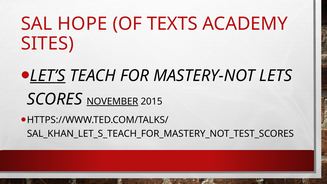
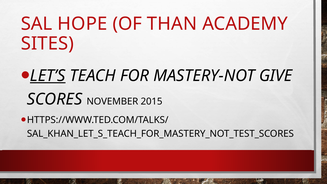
TEXTS: TEXTS -> THAN
LETS: LETS -> GIVE
NOVEMBER underline: present -> none
